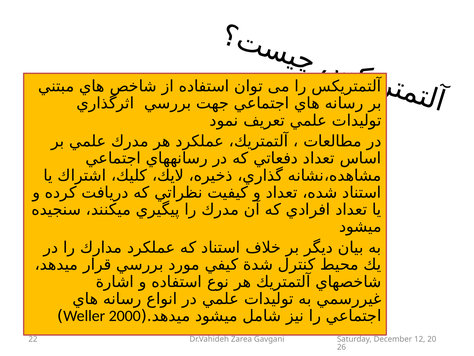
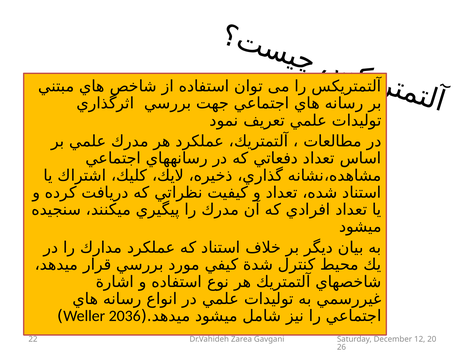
2000: 2000 -> 2036
